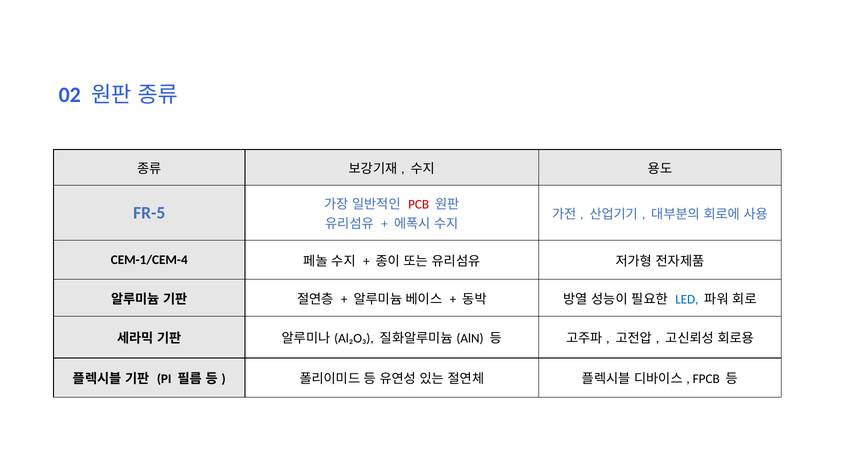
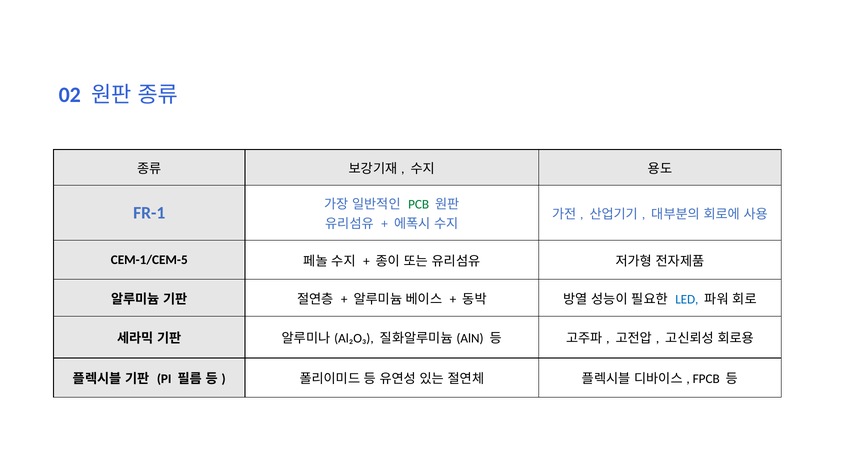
FR-5: FR-5 -> FR-1
PCB colour: red -> green
CEM-1/CEM-4: CEM-1/CEM-4 -> CEM-1/CEM-5
